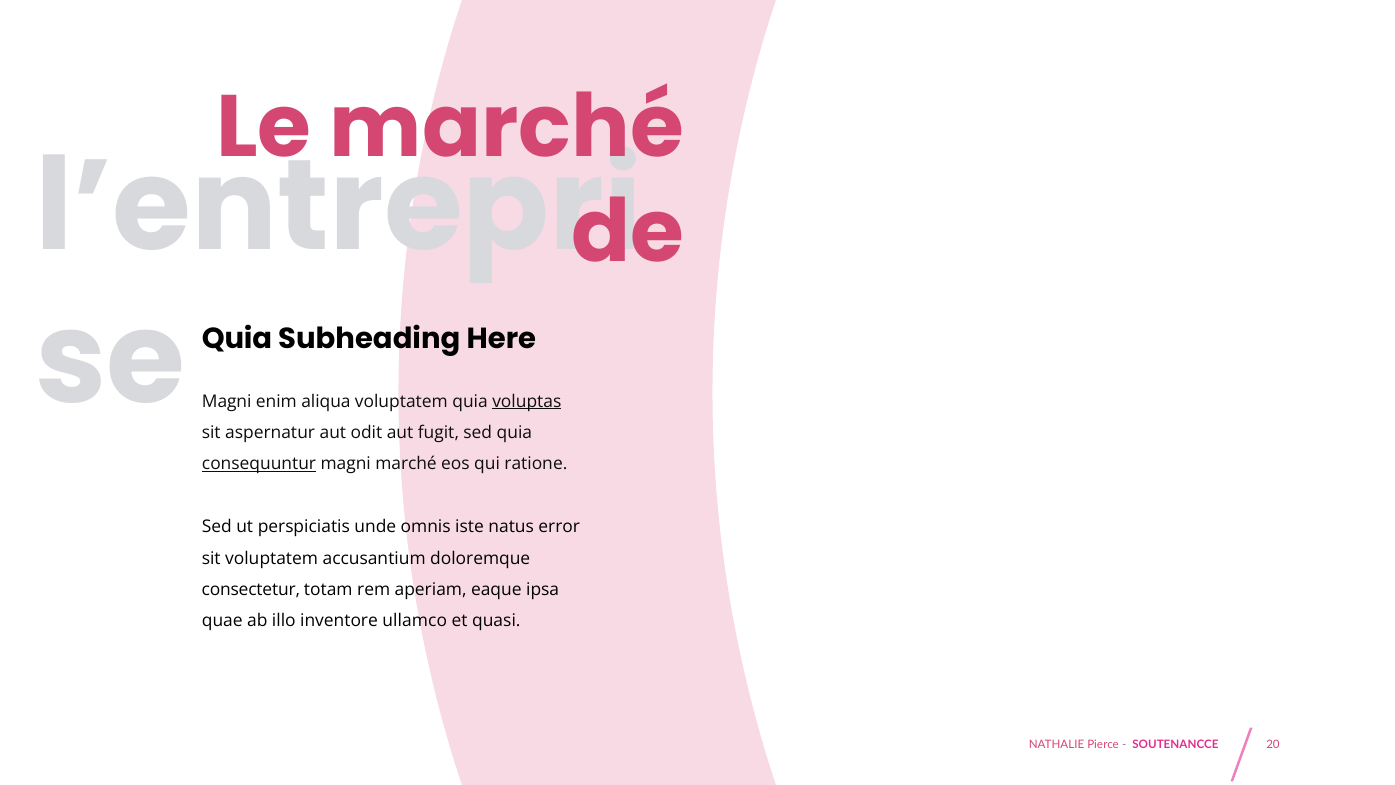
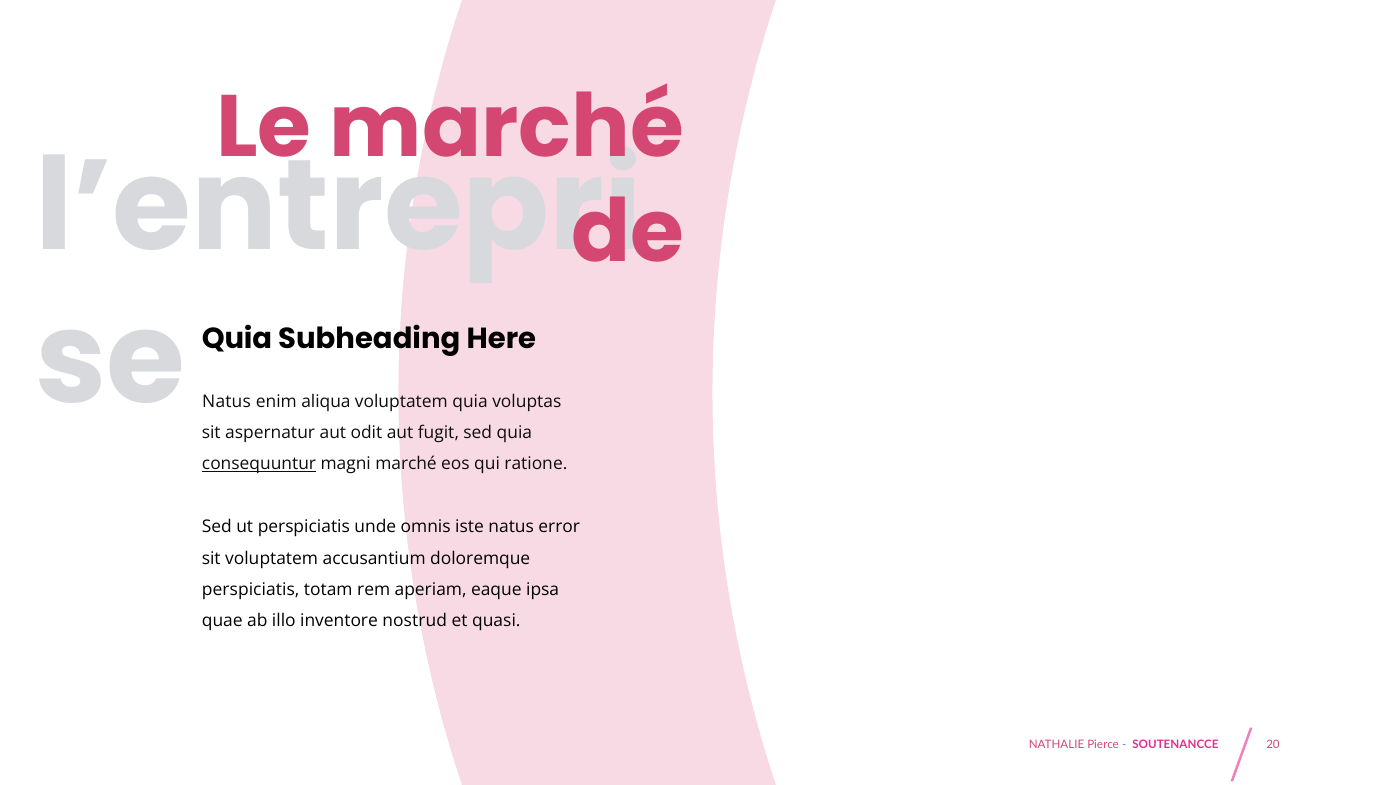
Magni at (227, 401): Magni -> Natus
voluptas underline: present -> none
consectetur at (251, 589): consectetur -> perspiciatis
ullamco: ullamco -> nostrud
